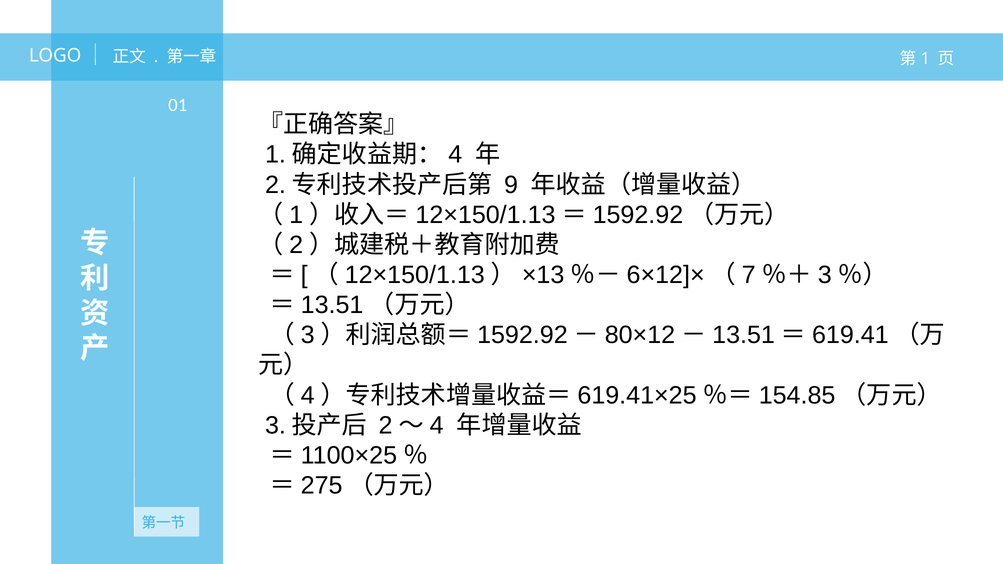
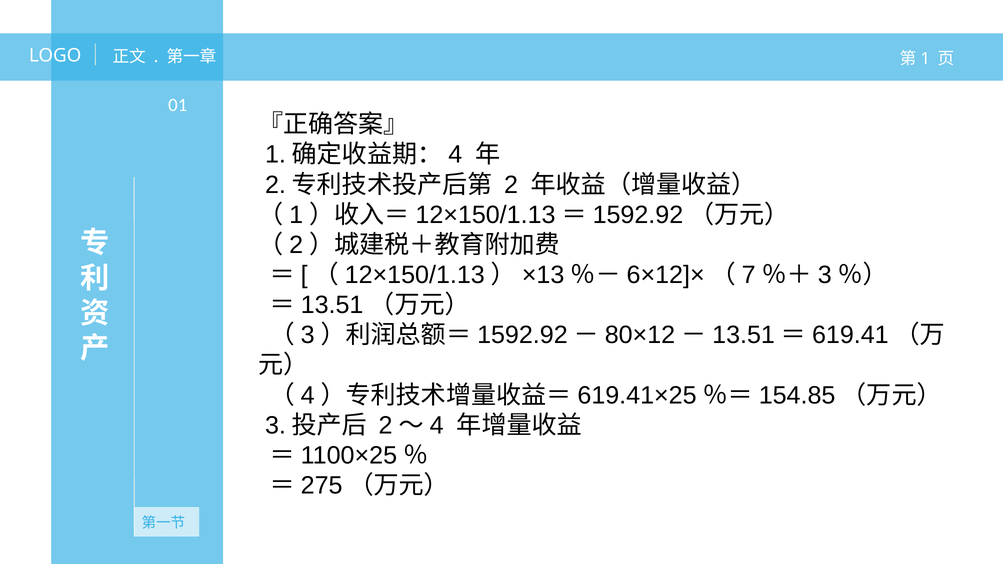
9: 9 -> 2
